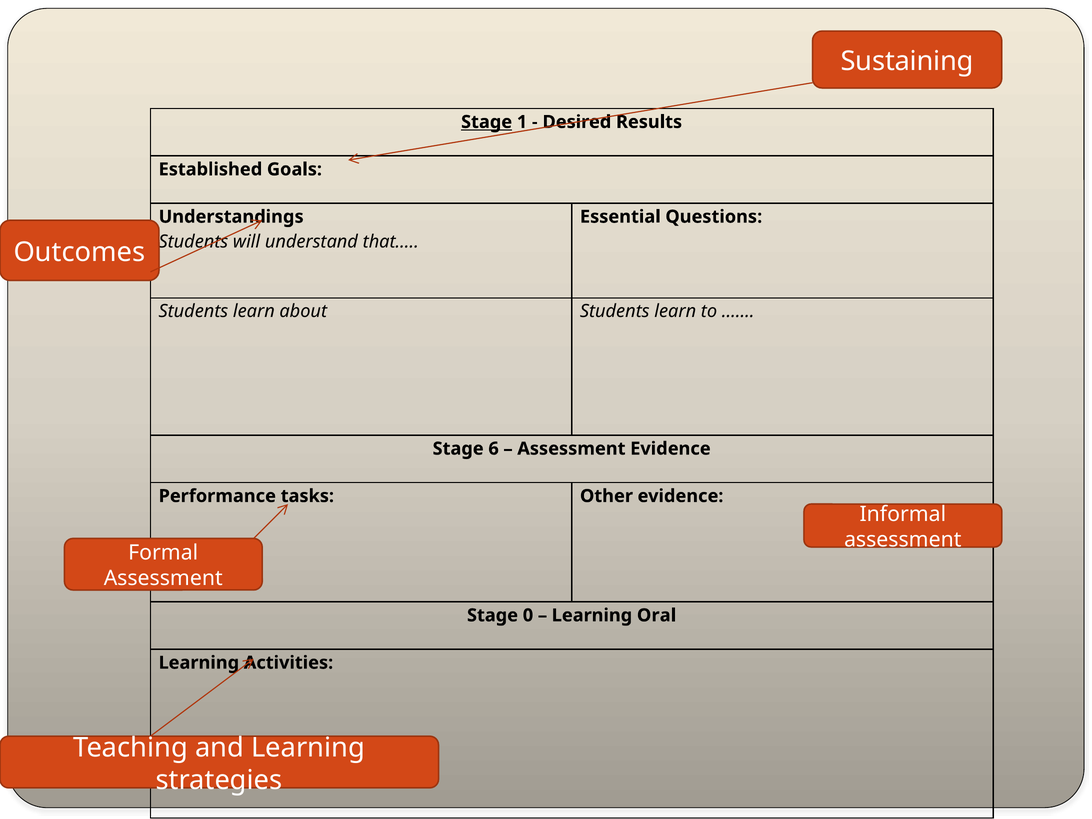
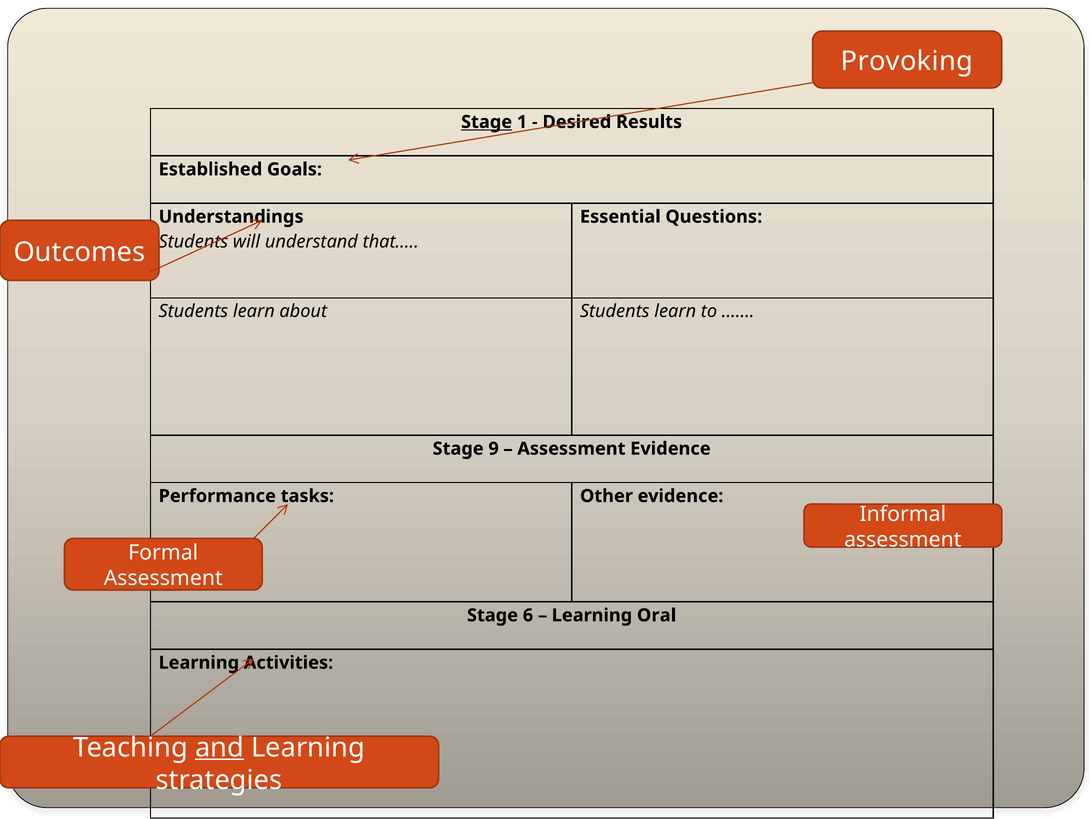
Sustaining: Sustaining -> Provoking
6: 6 -> 9
0: 0 -> 6
and underline: none -> present
